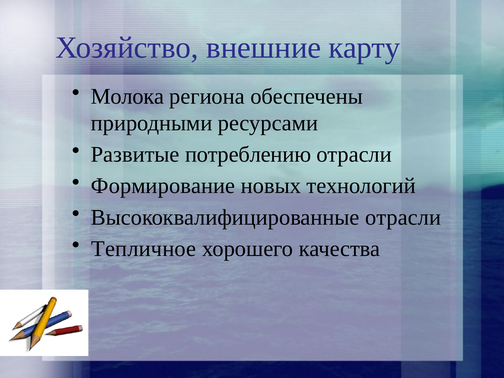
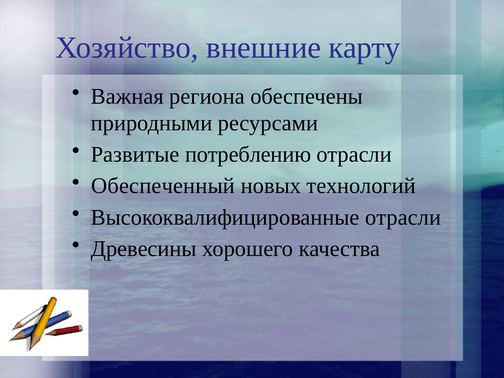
Молока: Молока -> Важная
Формирование: Формирование -> Обеспеченный
Тепличное: Тепличное -> Древесины
